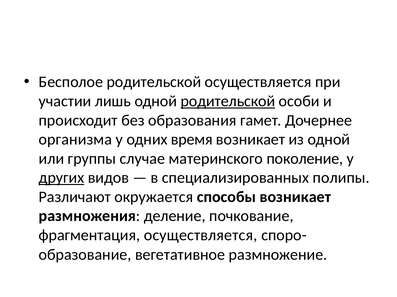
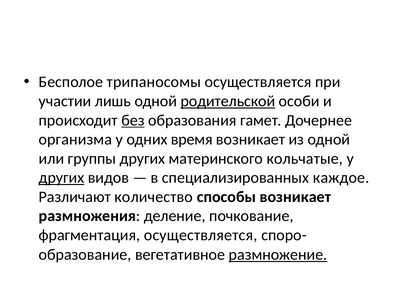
Бесполое родительской: родительской -> трипаносомы
без underline: none -> present
группы случае: случае -> других
поколение: поколение -> кольчатые
полипы: полипы -> каждое
окружается: окружается -> количество
размножение underline: none -> present
